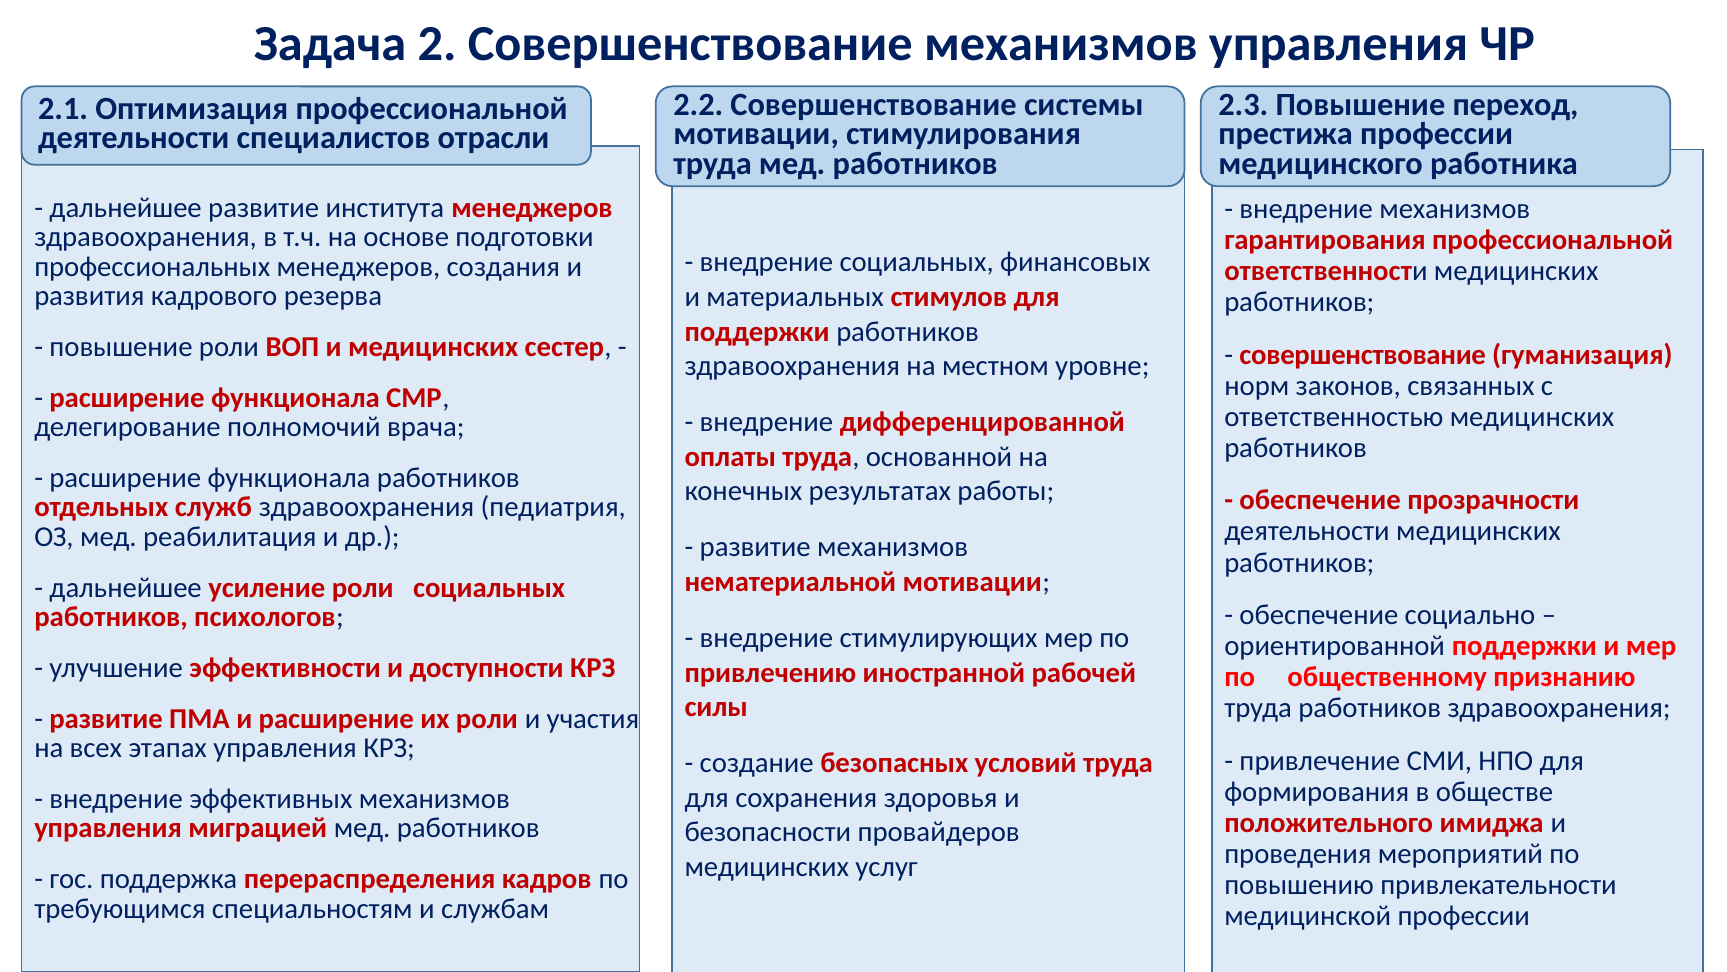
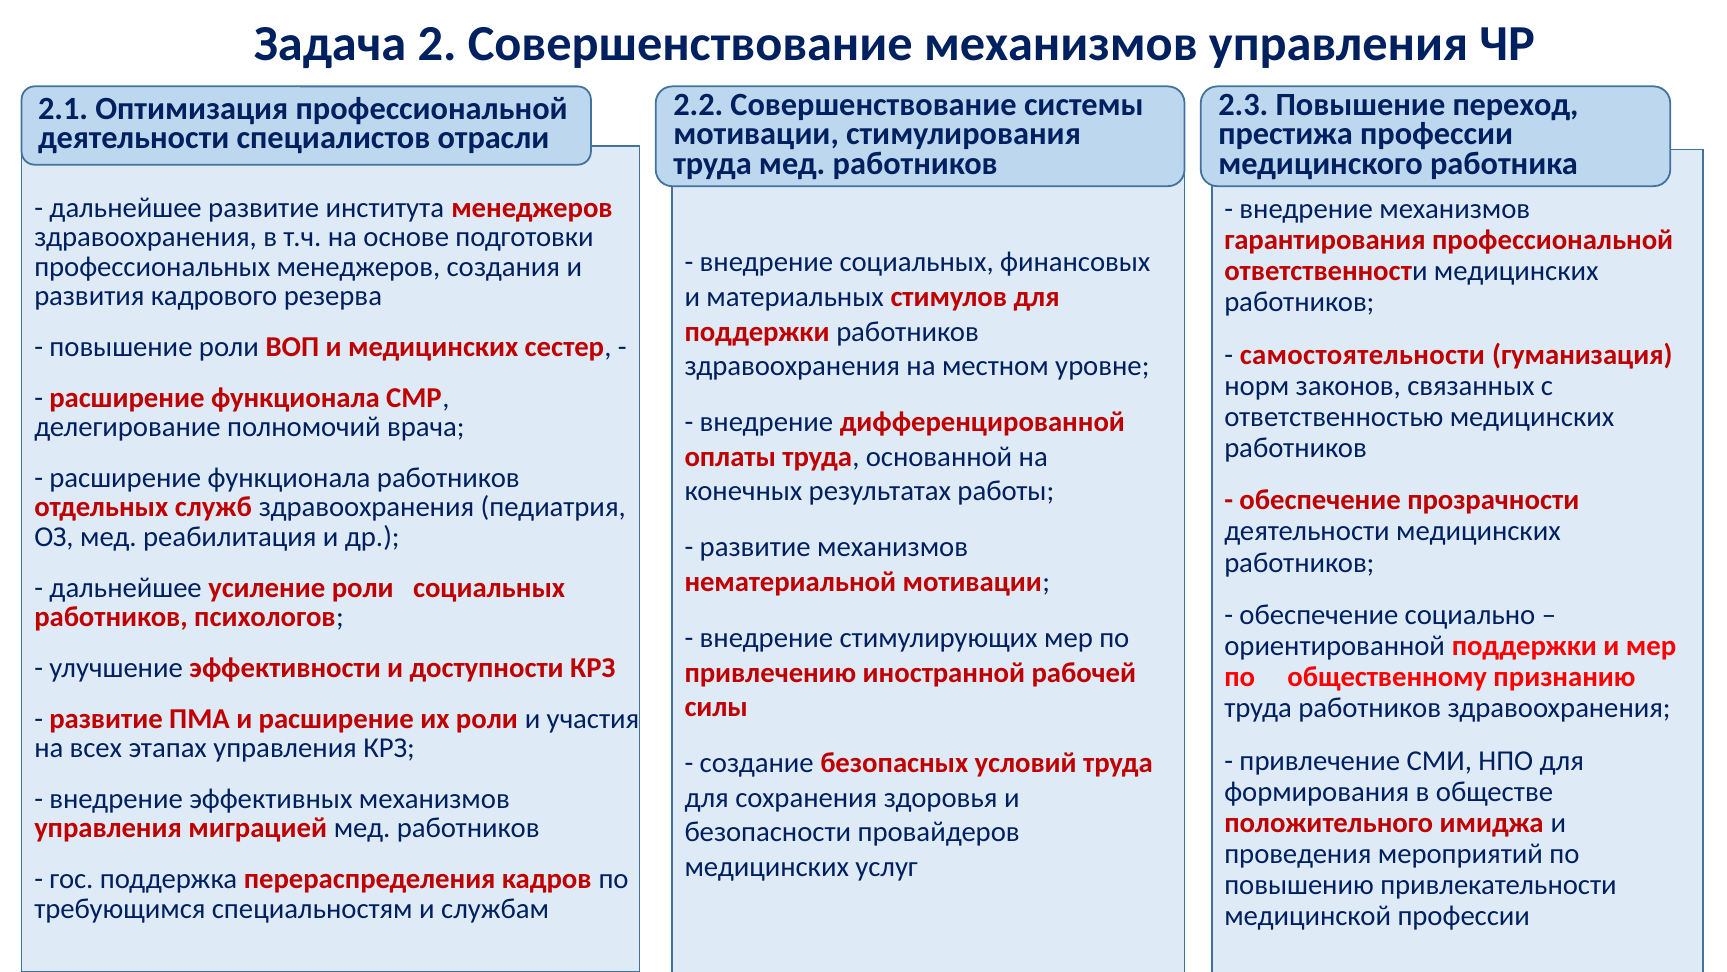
совершенствование at (1363, 354): совершенствование -> самостоятельности
